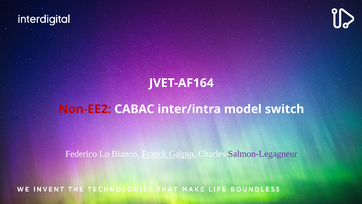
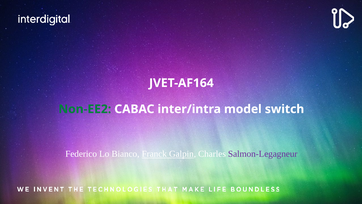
Non-EE2 colour: red -> green
